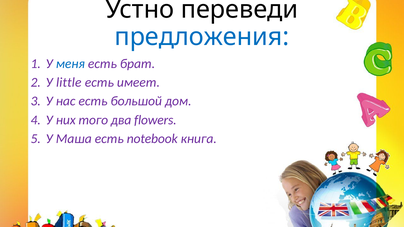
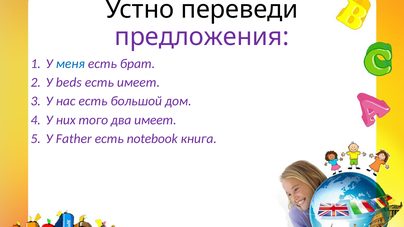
предложения colour: blue -> purple
little: little -> beds
два flowers: flowers -> имеет
Маша: Маша -> Father
